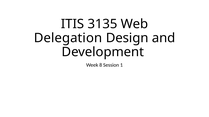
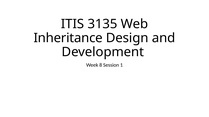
Delegation: Delegation -> Inheritance
